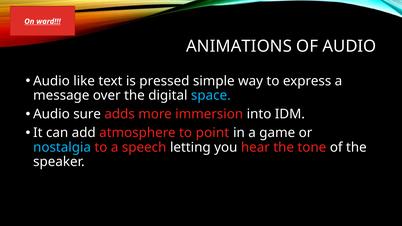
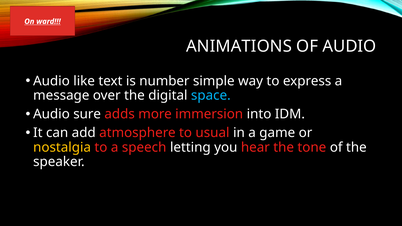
pressed: pressed -> number
point: point -> usual
nostalgia colour: light blue -> yellow
